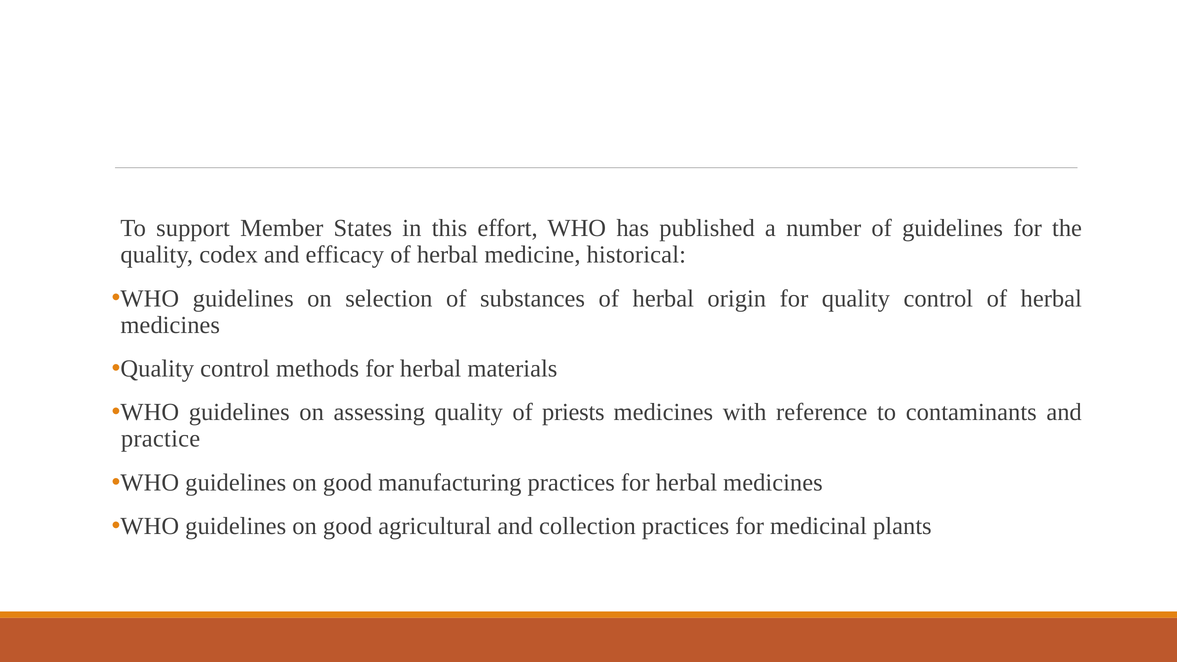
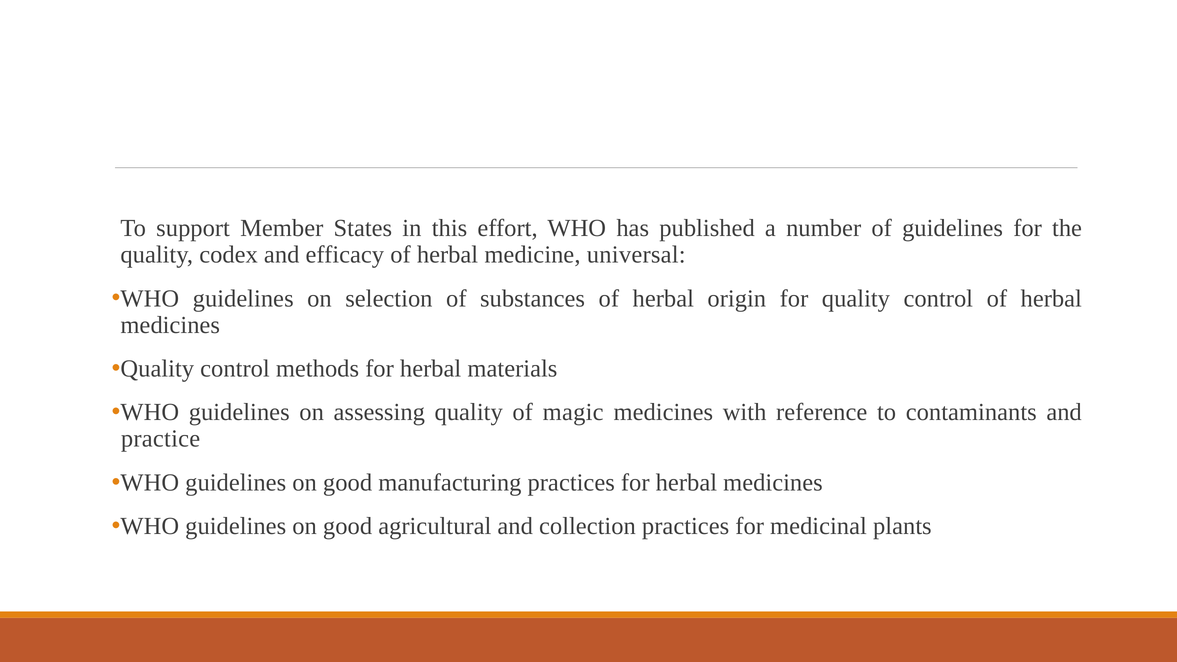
historical: historical -> universal
priests: priests -> magic
